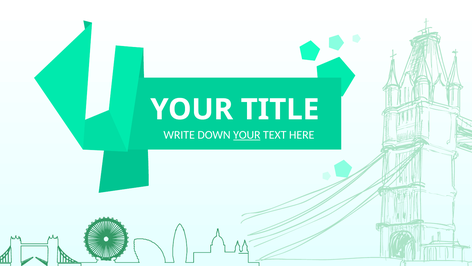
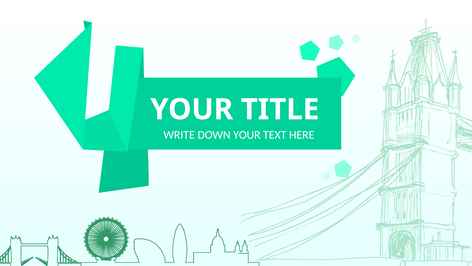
YOUR at (247, 135) underline: present -> none
